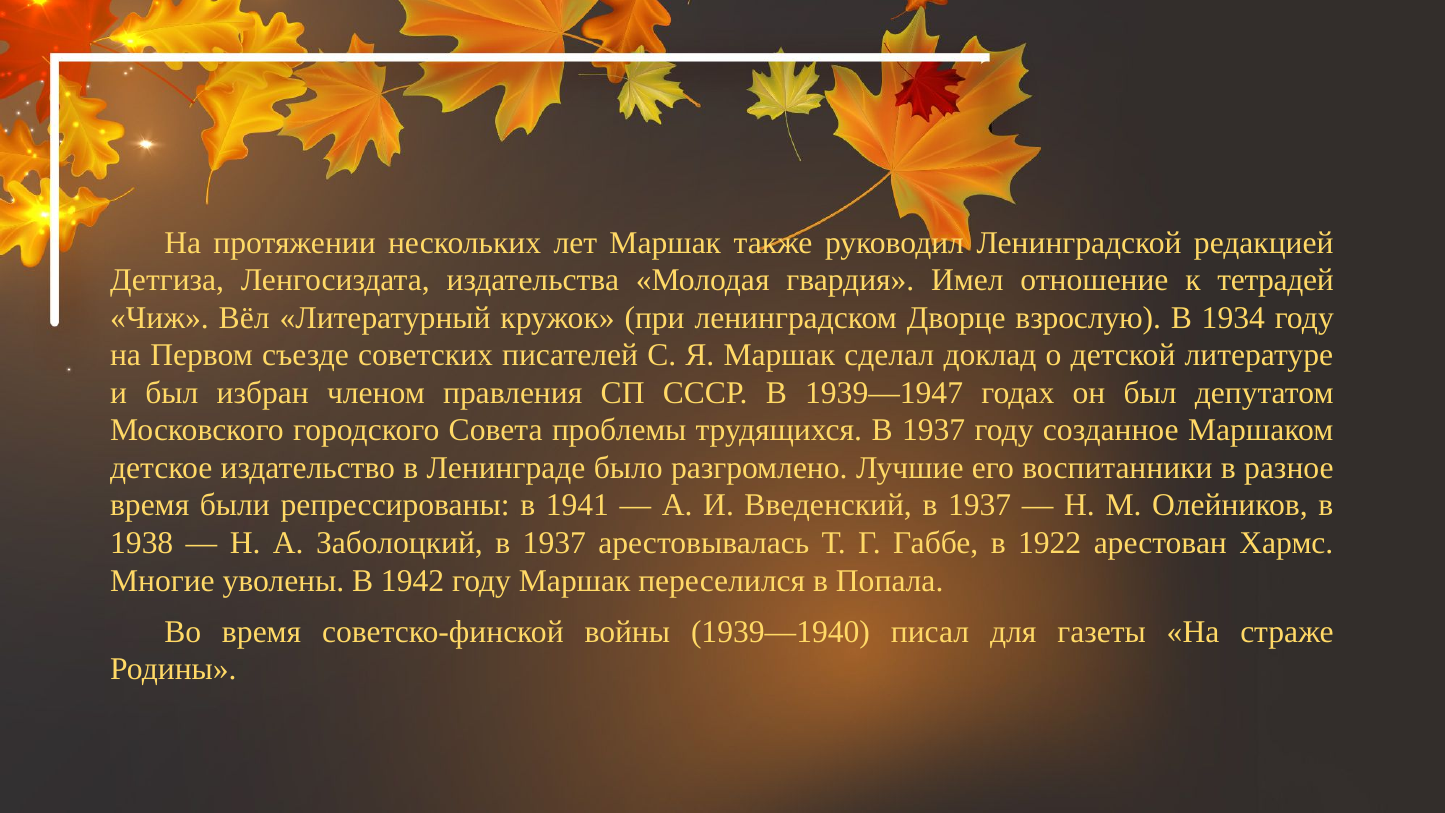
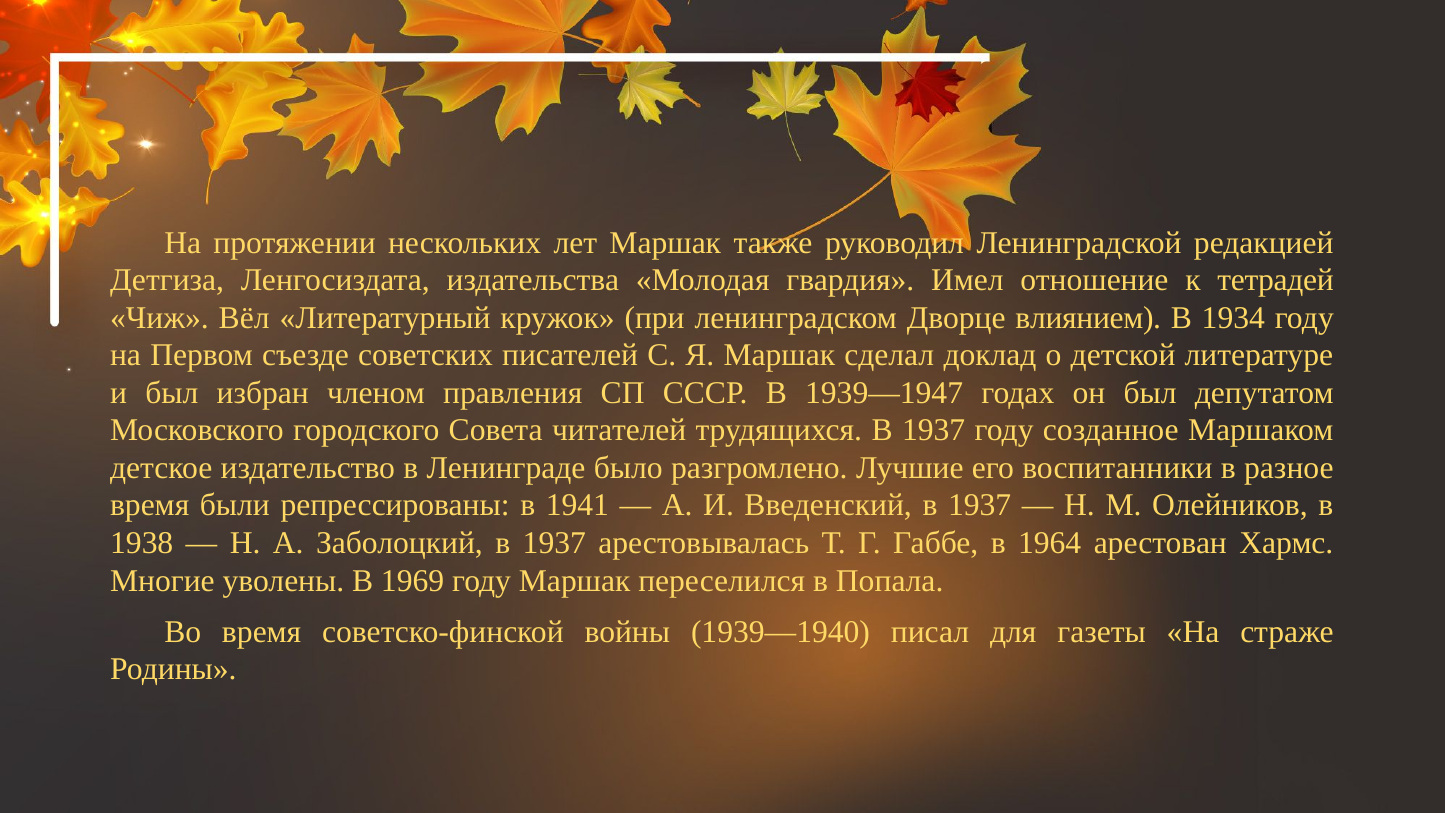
взрослую: взрослую -> влиянием
проблемы: проблемы -> читателей
1922: 1922 -> 1964
1942: 1942 -> 1969
